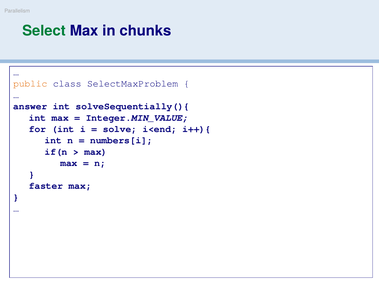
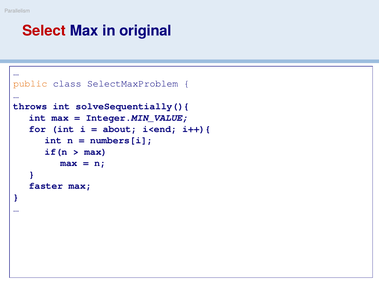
Select colour: green -> red
chunks: chunks -> original
answer: answer -> throws
solve: solve -> about
